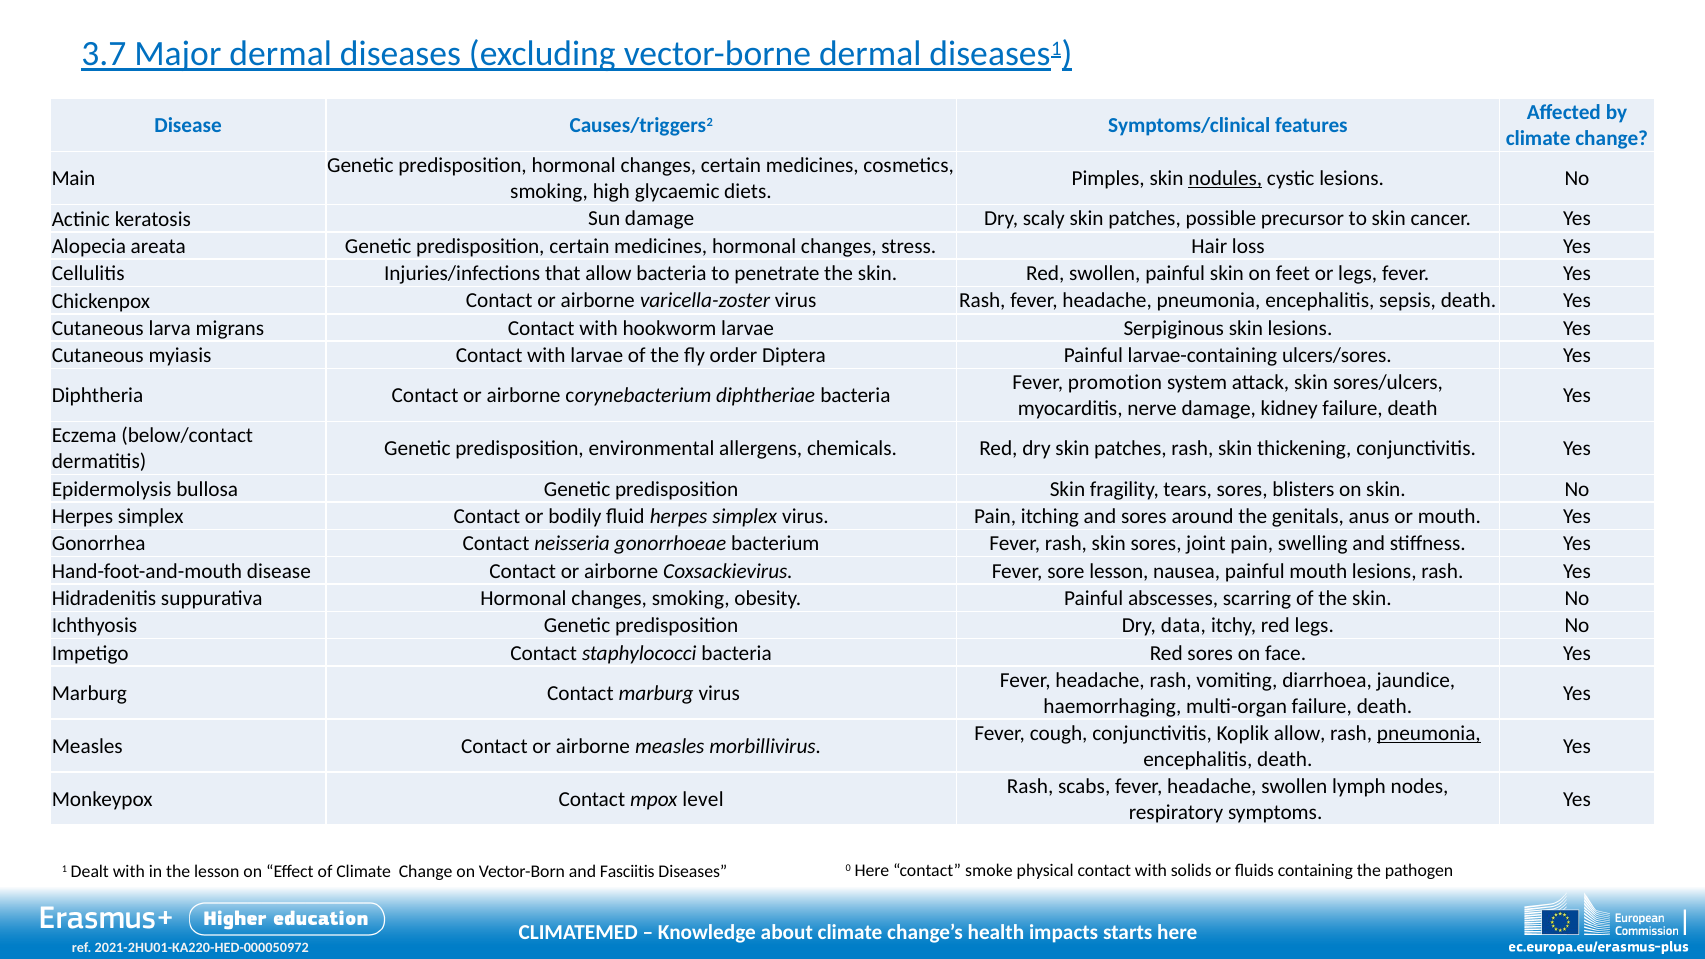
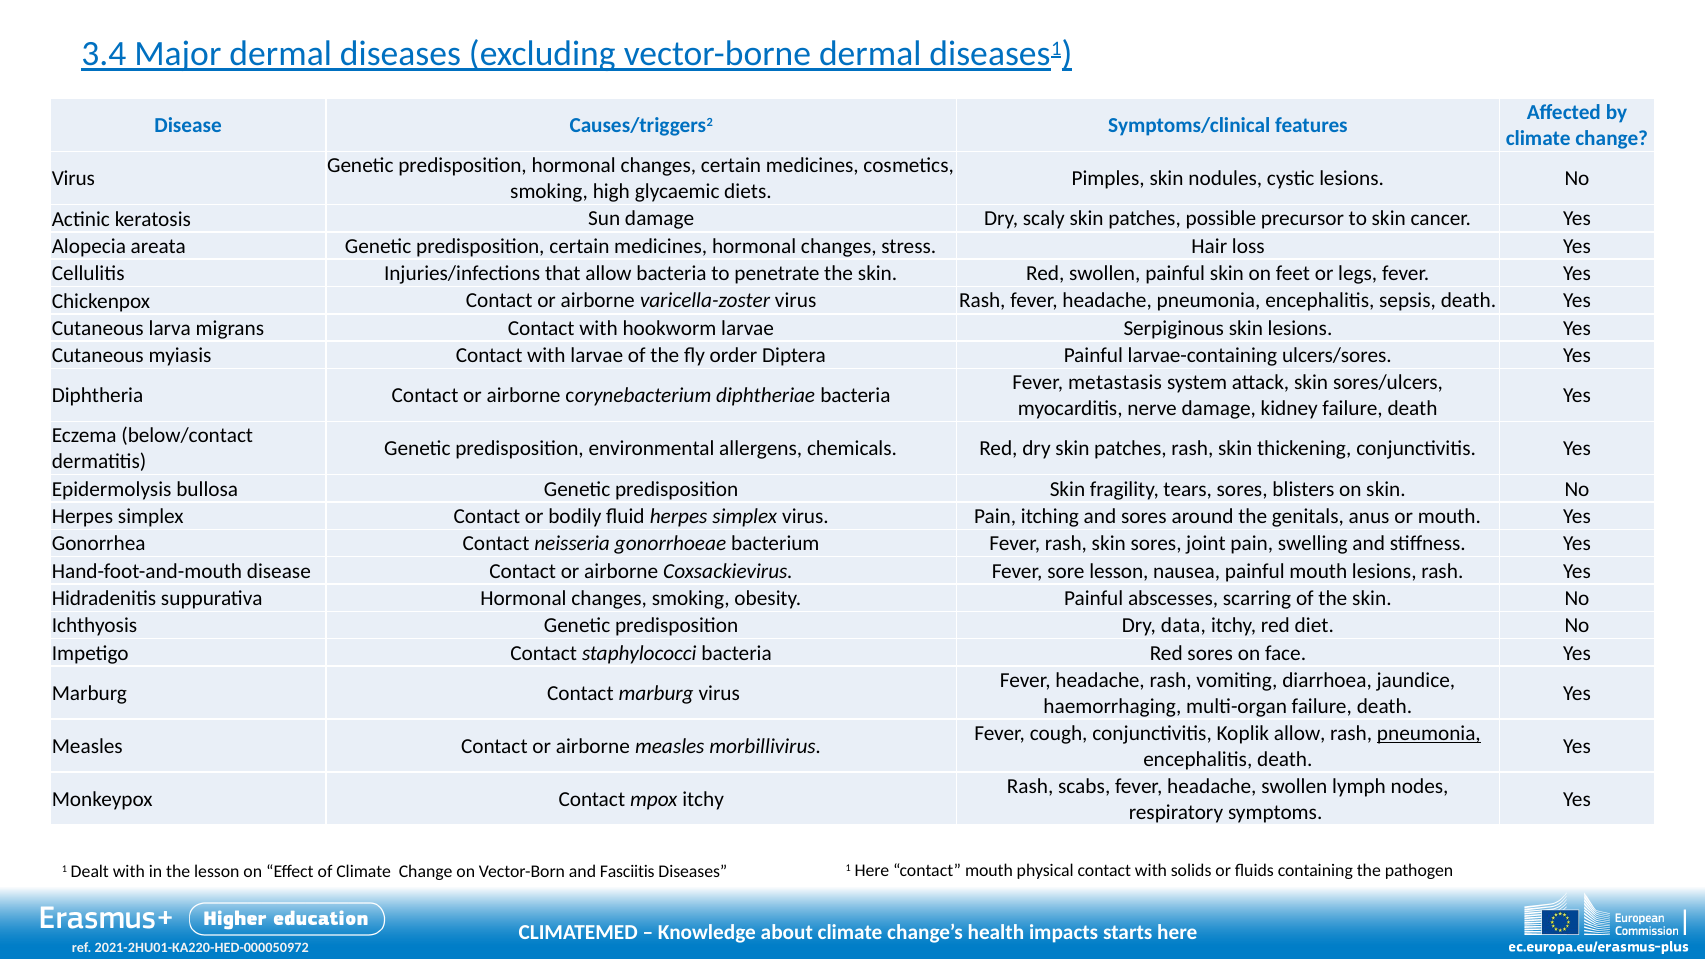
3.7: 3.7 -> 3.4
nodules underline: present -> none
Main at (73, 179): Main -> Virus
promotion: promotion -> metastasis
red legs: legs -> diet
mpox level: level -> itchy
Diseases 0: 0 -> 1
contact smoke: smoke -> mouth
